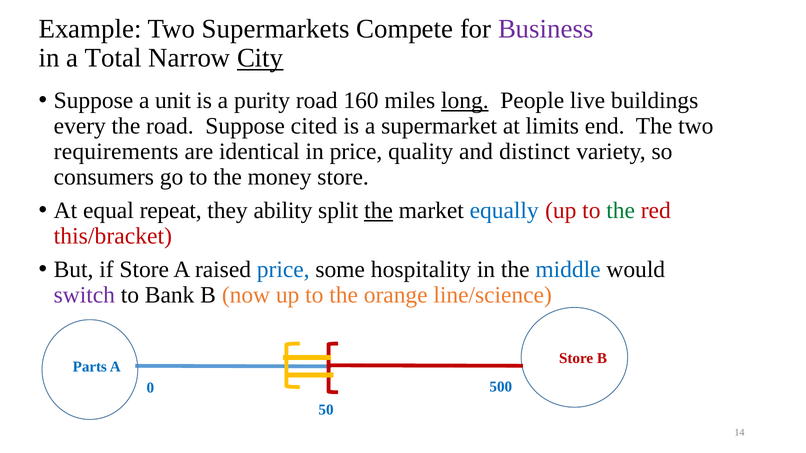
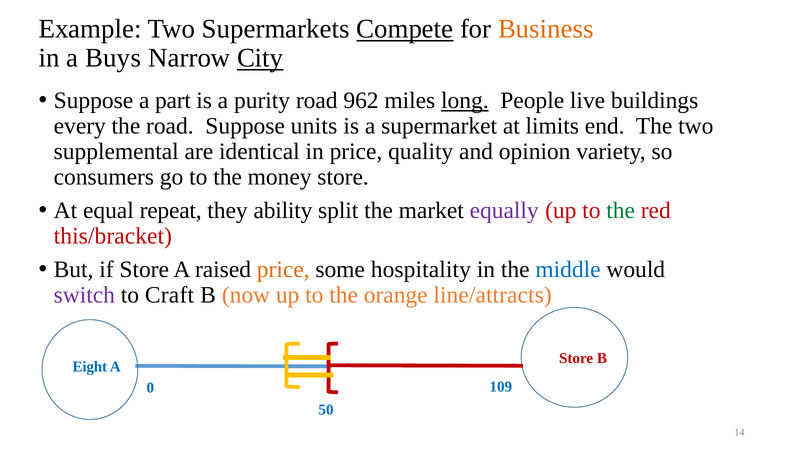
Compete underline: none -> present
Business colour: purple -> orange
Total: Total -> Buys
unit: unit -> part
160: 160 -> 962
cited: cited -> units
requirements: requirements -> supplemental
distinct: distinct -> opinion
the at (379, 211) underline: present -> none
equally colour: blue -> purple
price at (283, 270) colour: blue -> orange
Bank: Bank -> Craft
line/science: line/science -> line/attracts
Parts: Parts -> Eight
500: 500 -> 109
